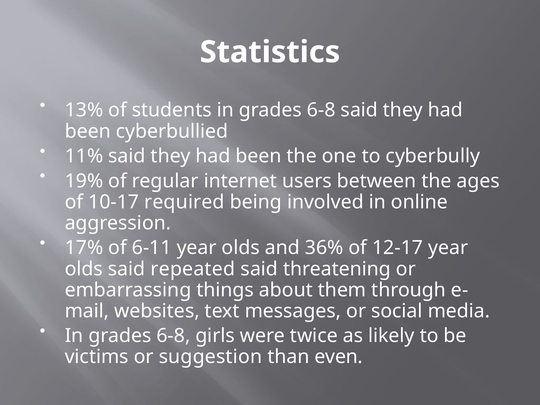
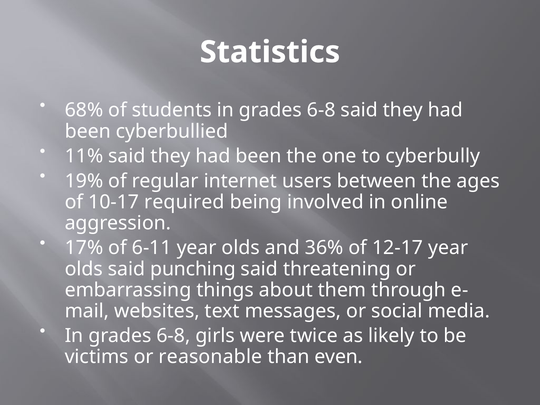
13%: 13% -> 68%
repeated: repeated -> punching
suggestion: suggestion -> reasonable
